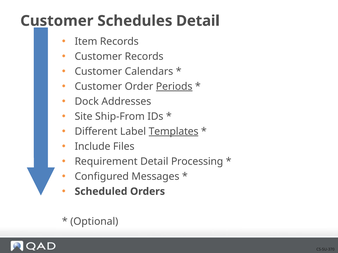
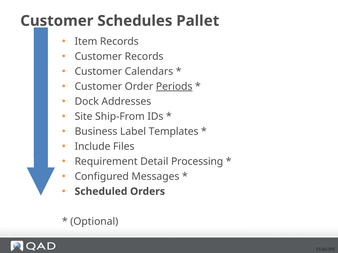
Schedules Detail: Detail -> Pallet
Different: Different -> Business
Templates underline: present -> none
